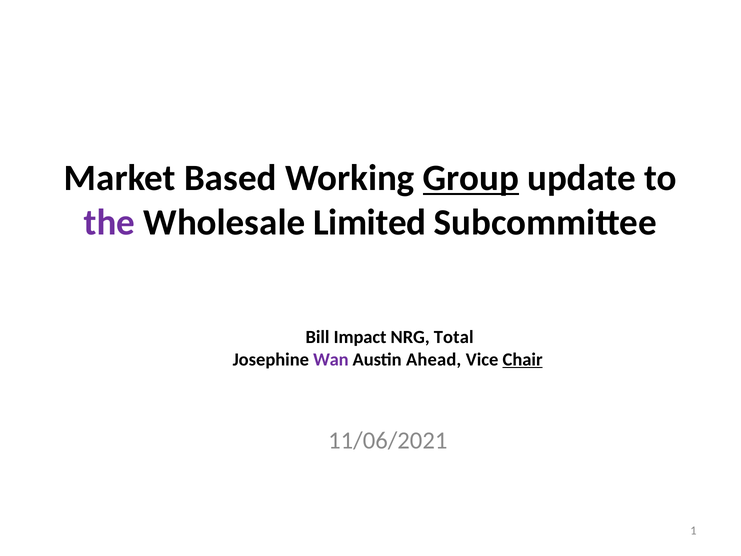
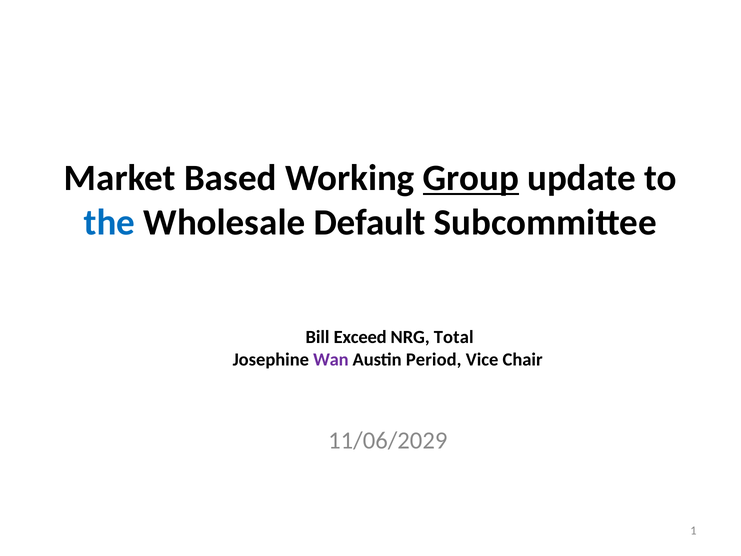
the colour: purple -> blue
Limited: Limited -> Default
Impact: Impact -> Exceed
Ahead: Ahead -> Period
Chair underline: present -> none
11/06/2021: 11/06/2021 -> 11/06/2029
